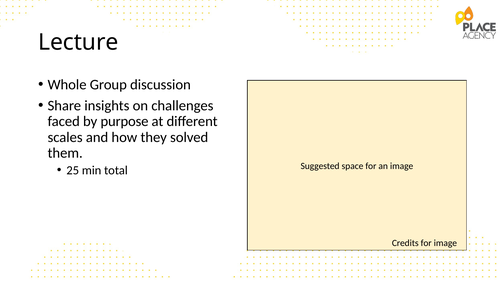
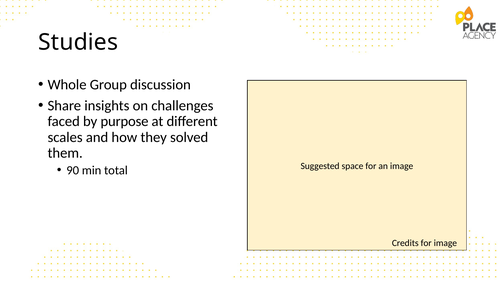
Lecture: Lecture -> Studies
25: 25 -> 90
